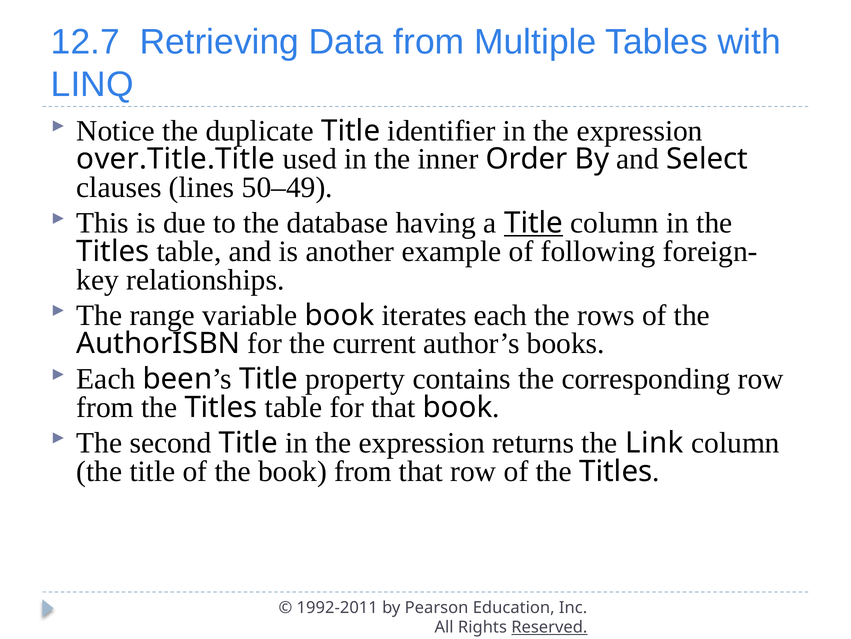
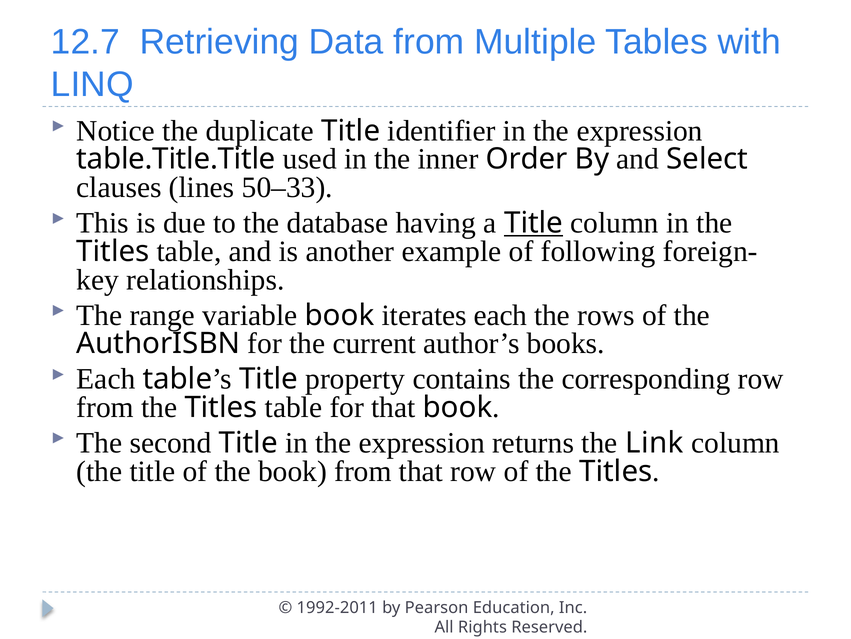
over.Title.Title: over.Title.Title -> table.Title.Title
50–49: 50–49 -> 50–33
Each been: been -> table
Reserved underline: present -> none
